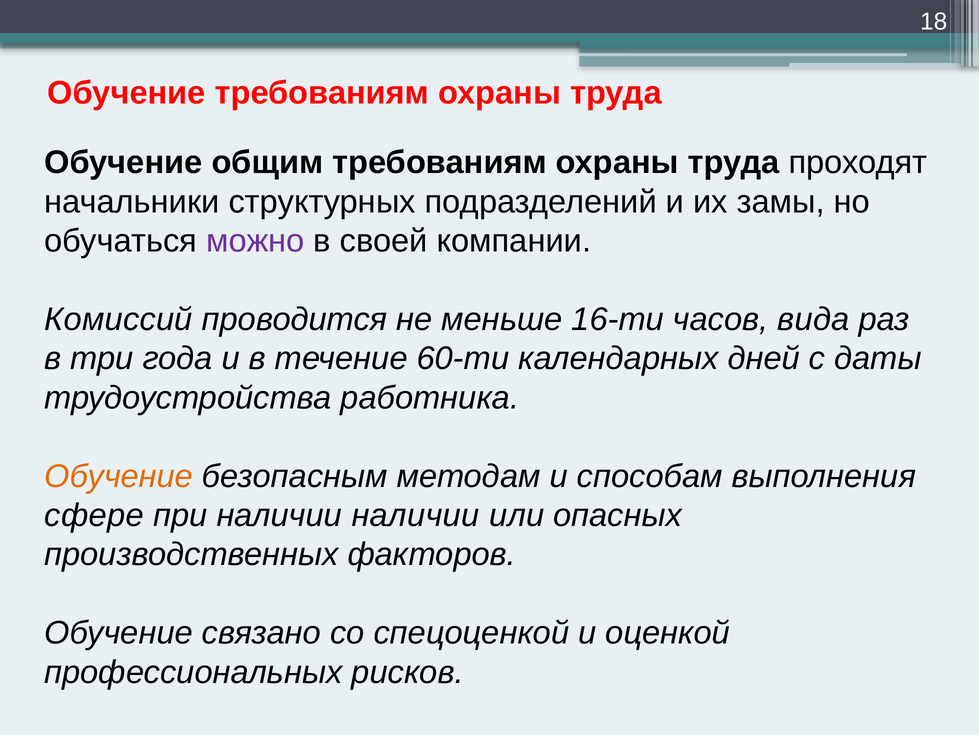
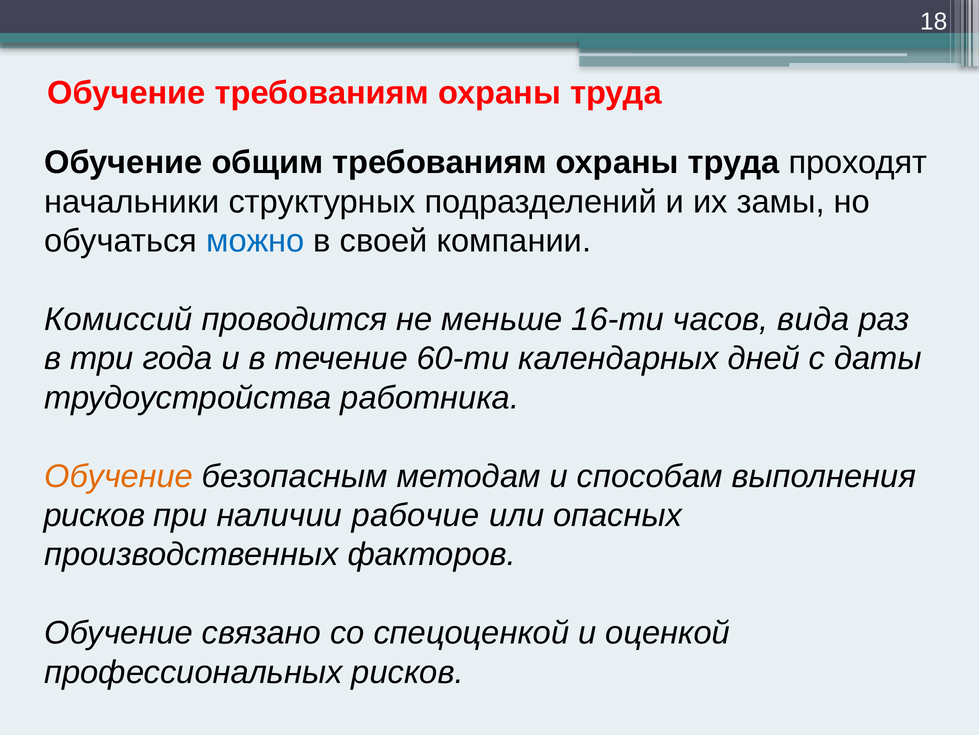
можно colour: purple -> blue
сфере at (94, 515): сфере -> рисков
наличии наличии: наличии -> рабочие
